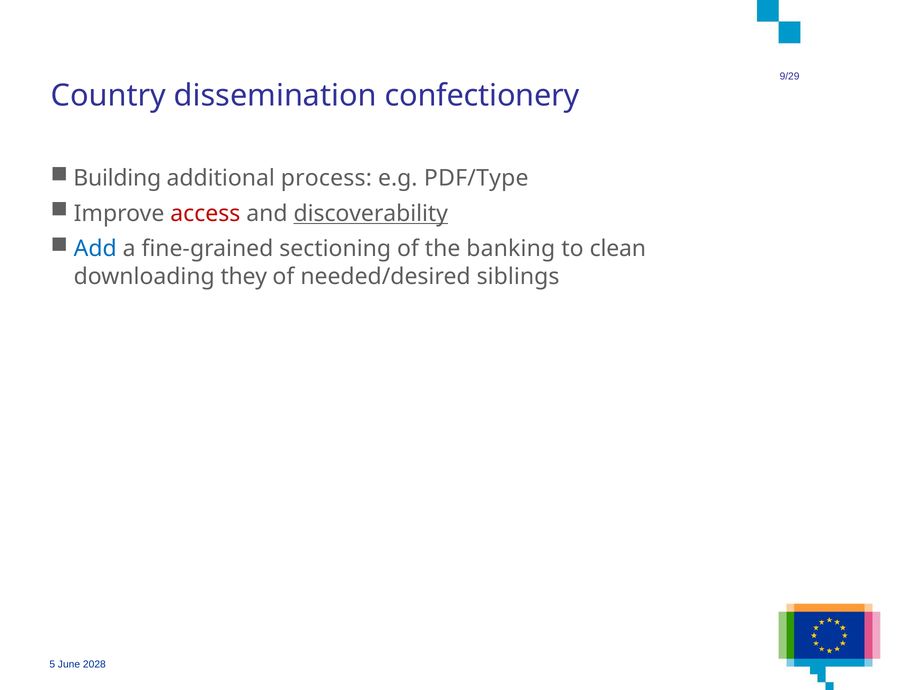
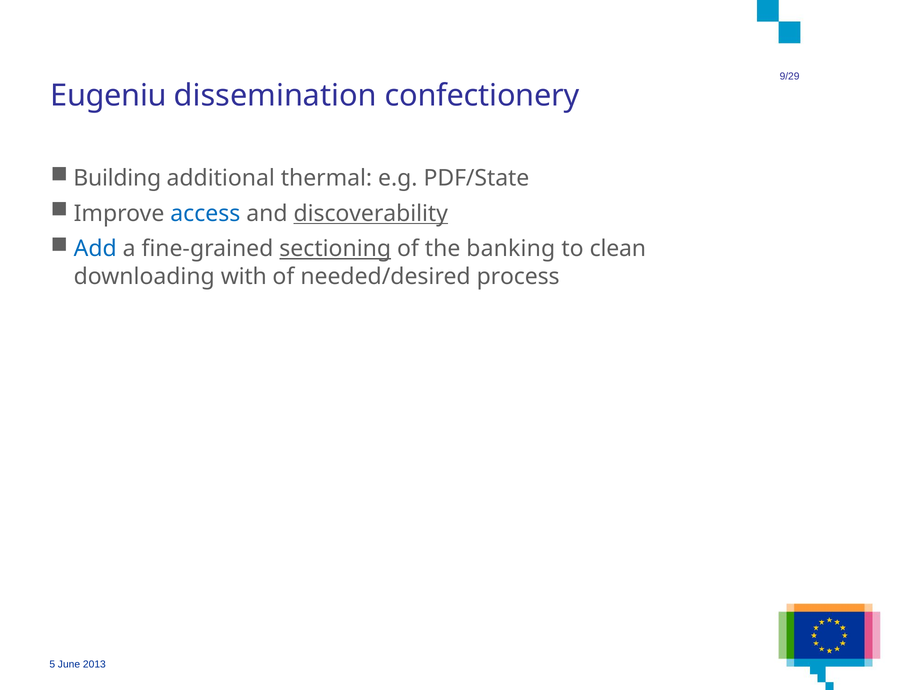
Country: Country -> Eugeniu
process: process -> thermal
PDF/Type: PDF/Type -> PDF/State
access colour: red -> blue
sectioning underline: none -> present
they: they -> with
siblings: siblings -> process
2028: 2028 -> 2013
